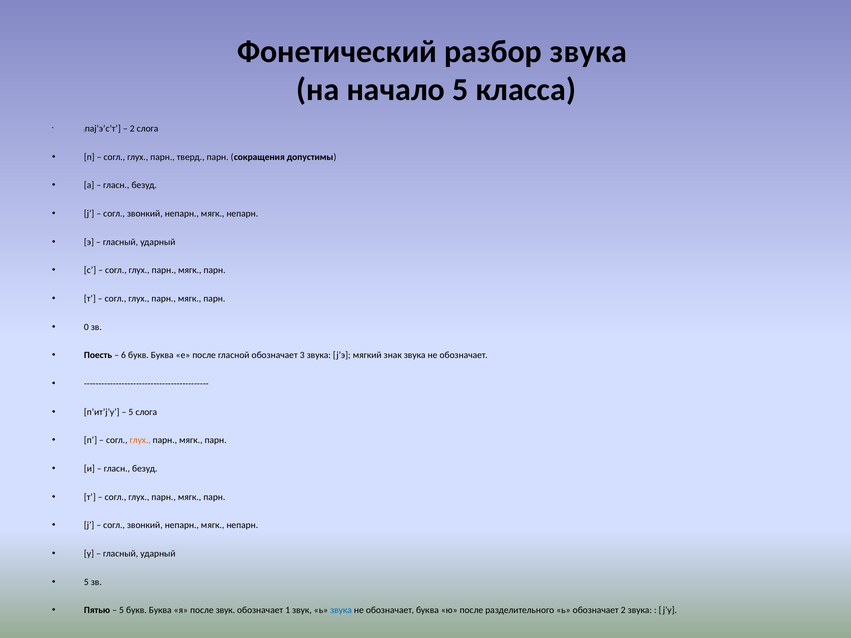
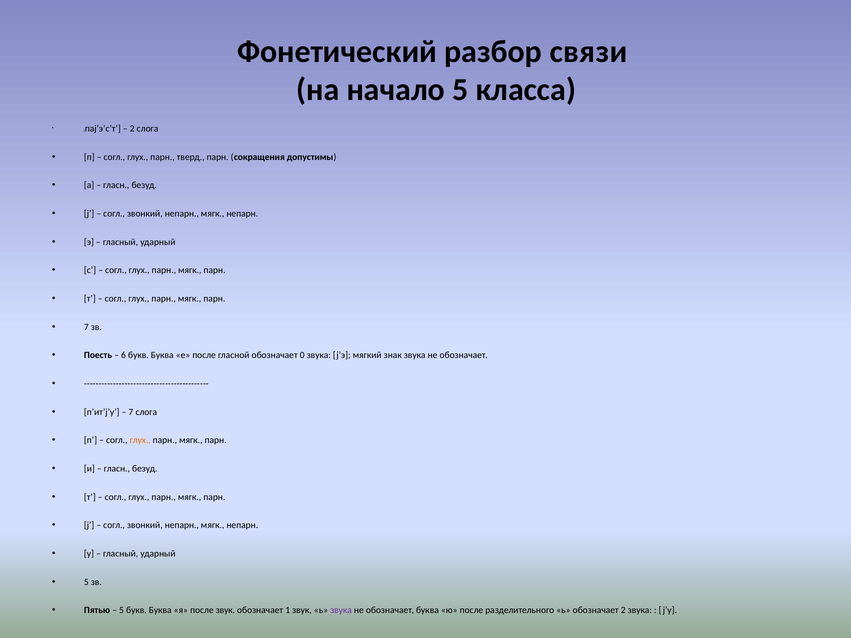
разбор звука: звука -> связи
0 at (86, 327): 0 -> 7
3: 3 -> 0
5 at (131, 412): 5 -> 7
звука at (341, 611) colour: blue -> purple
